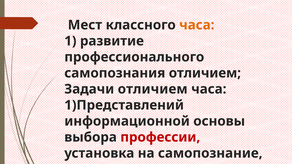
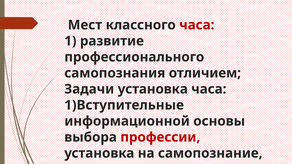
часа at (197, 25) colour: orange -> red
Задачи отличием: отличием -> установка
1)Представлений: 1)Представлений -> 1)Вступительные
